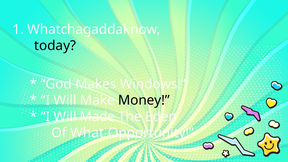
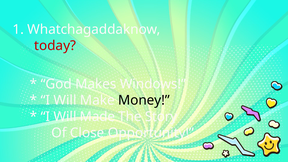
today colour: black -> red
Eden: Eden -> Story
What: What -> Close
